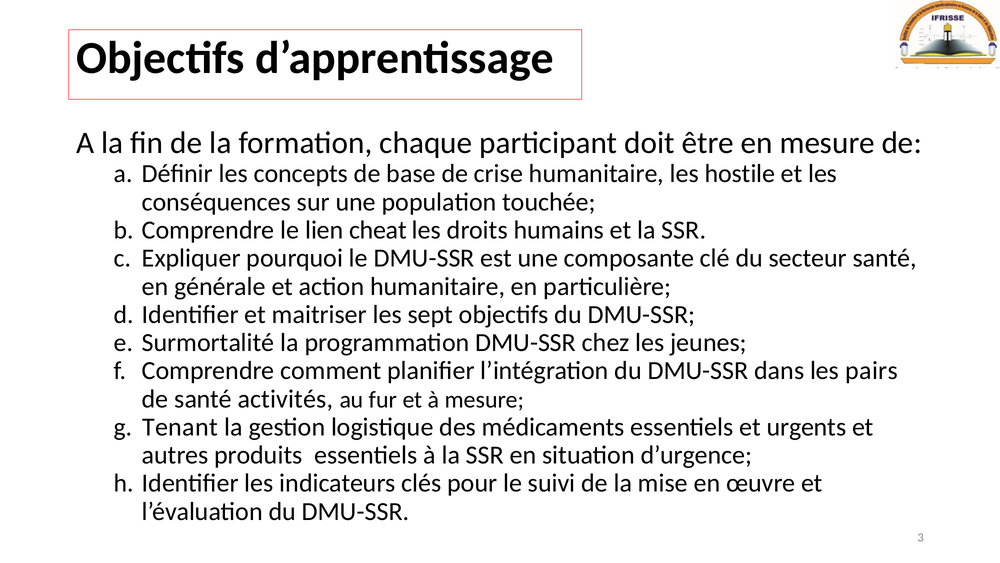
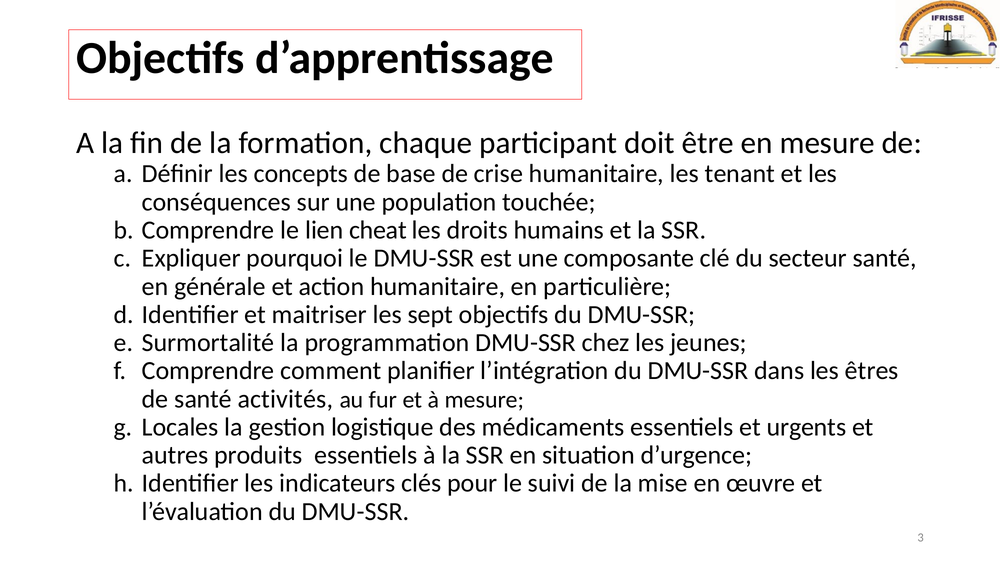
hostile: hostile -> tenant
pairs: pairs -> êtres
Tenant: Tenant -> Locales
